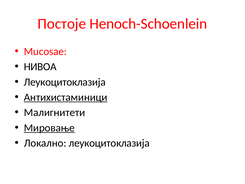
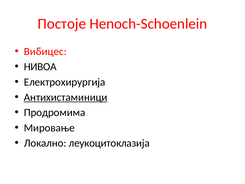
Mucosae: Mucosae -> Вибицес
Леукоцитоклазија at (65, 82): Леукоцитоклазија -> Електрохирургија
Малигнитети: Малигнитети -> Продромима
Мировање underline: present -> none
